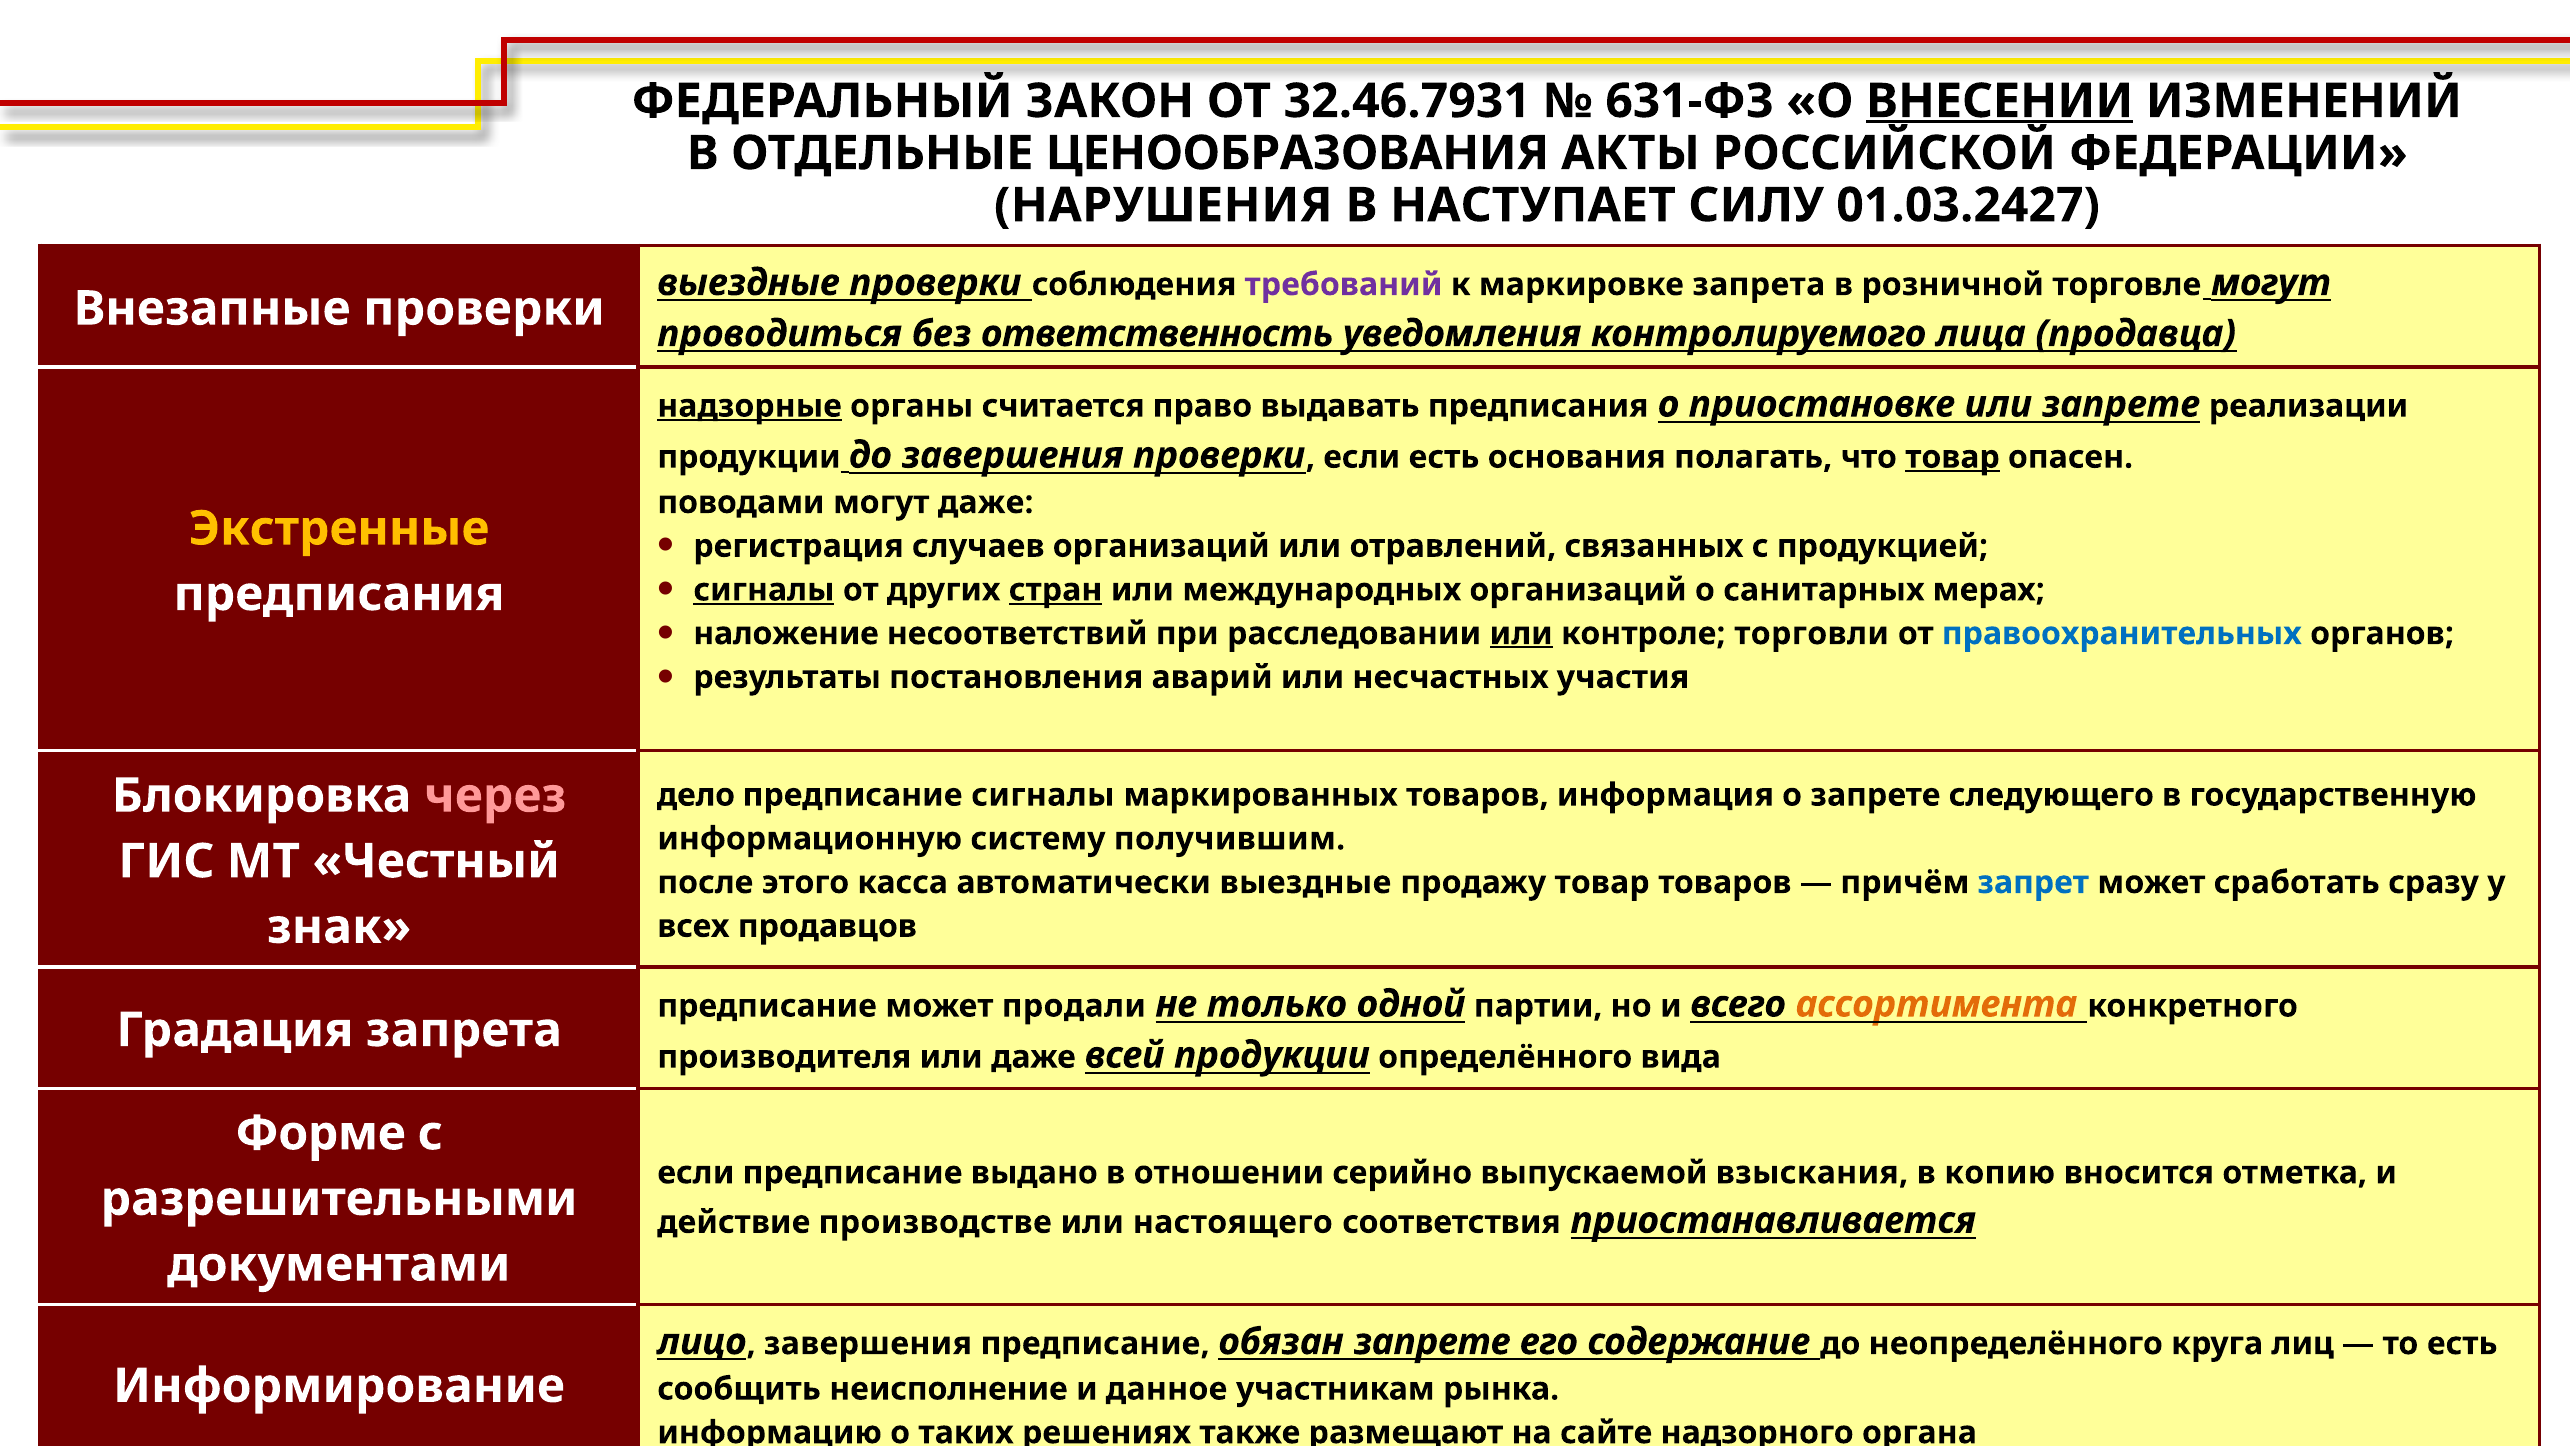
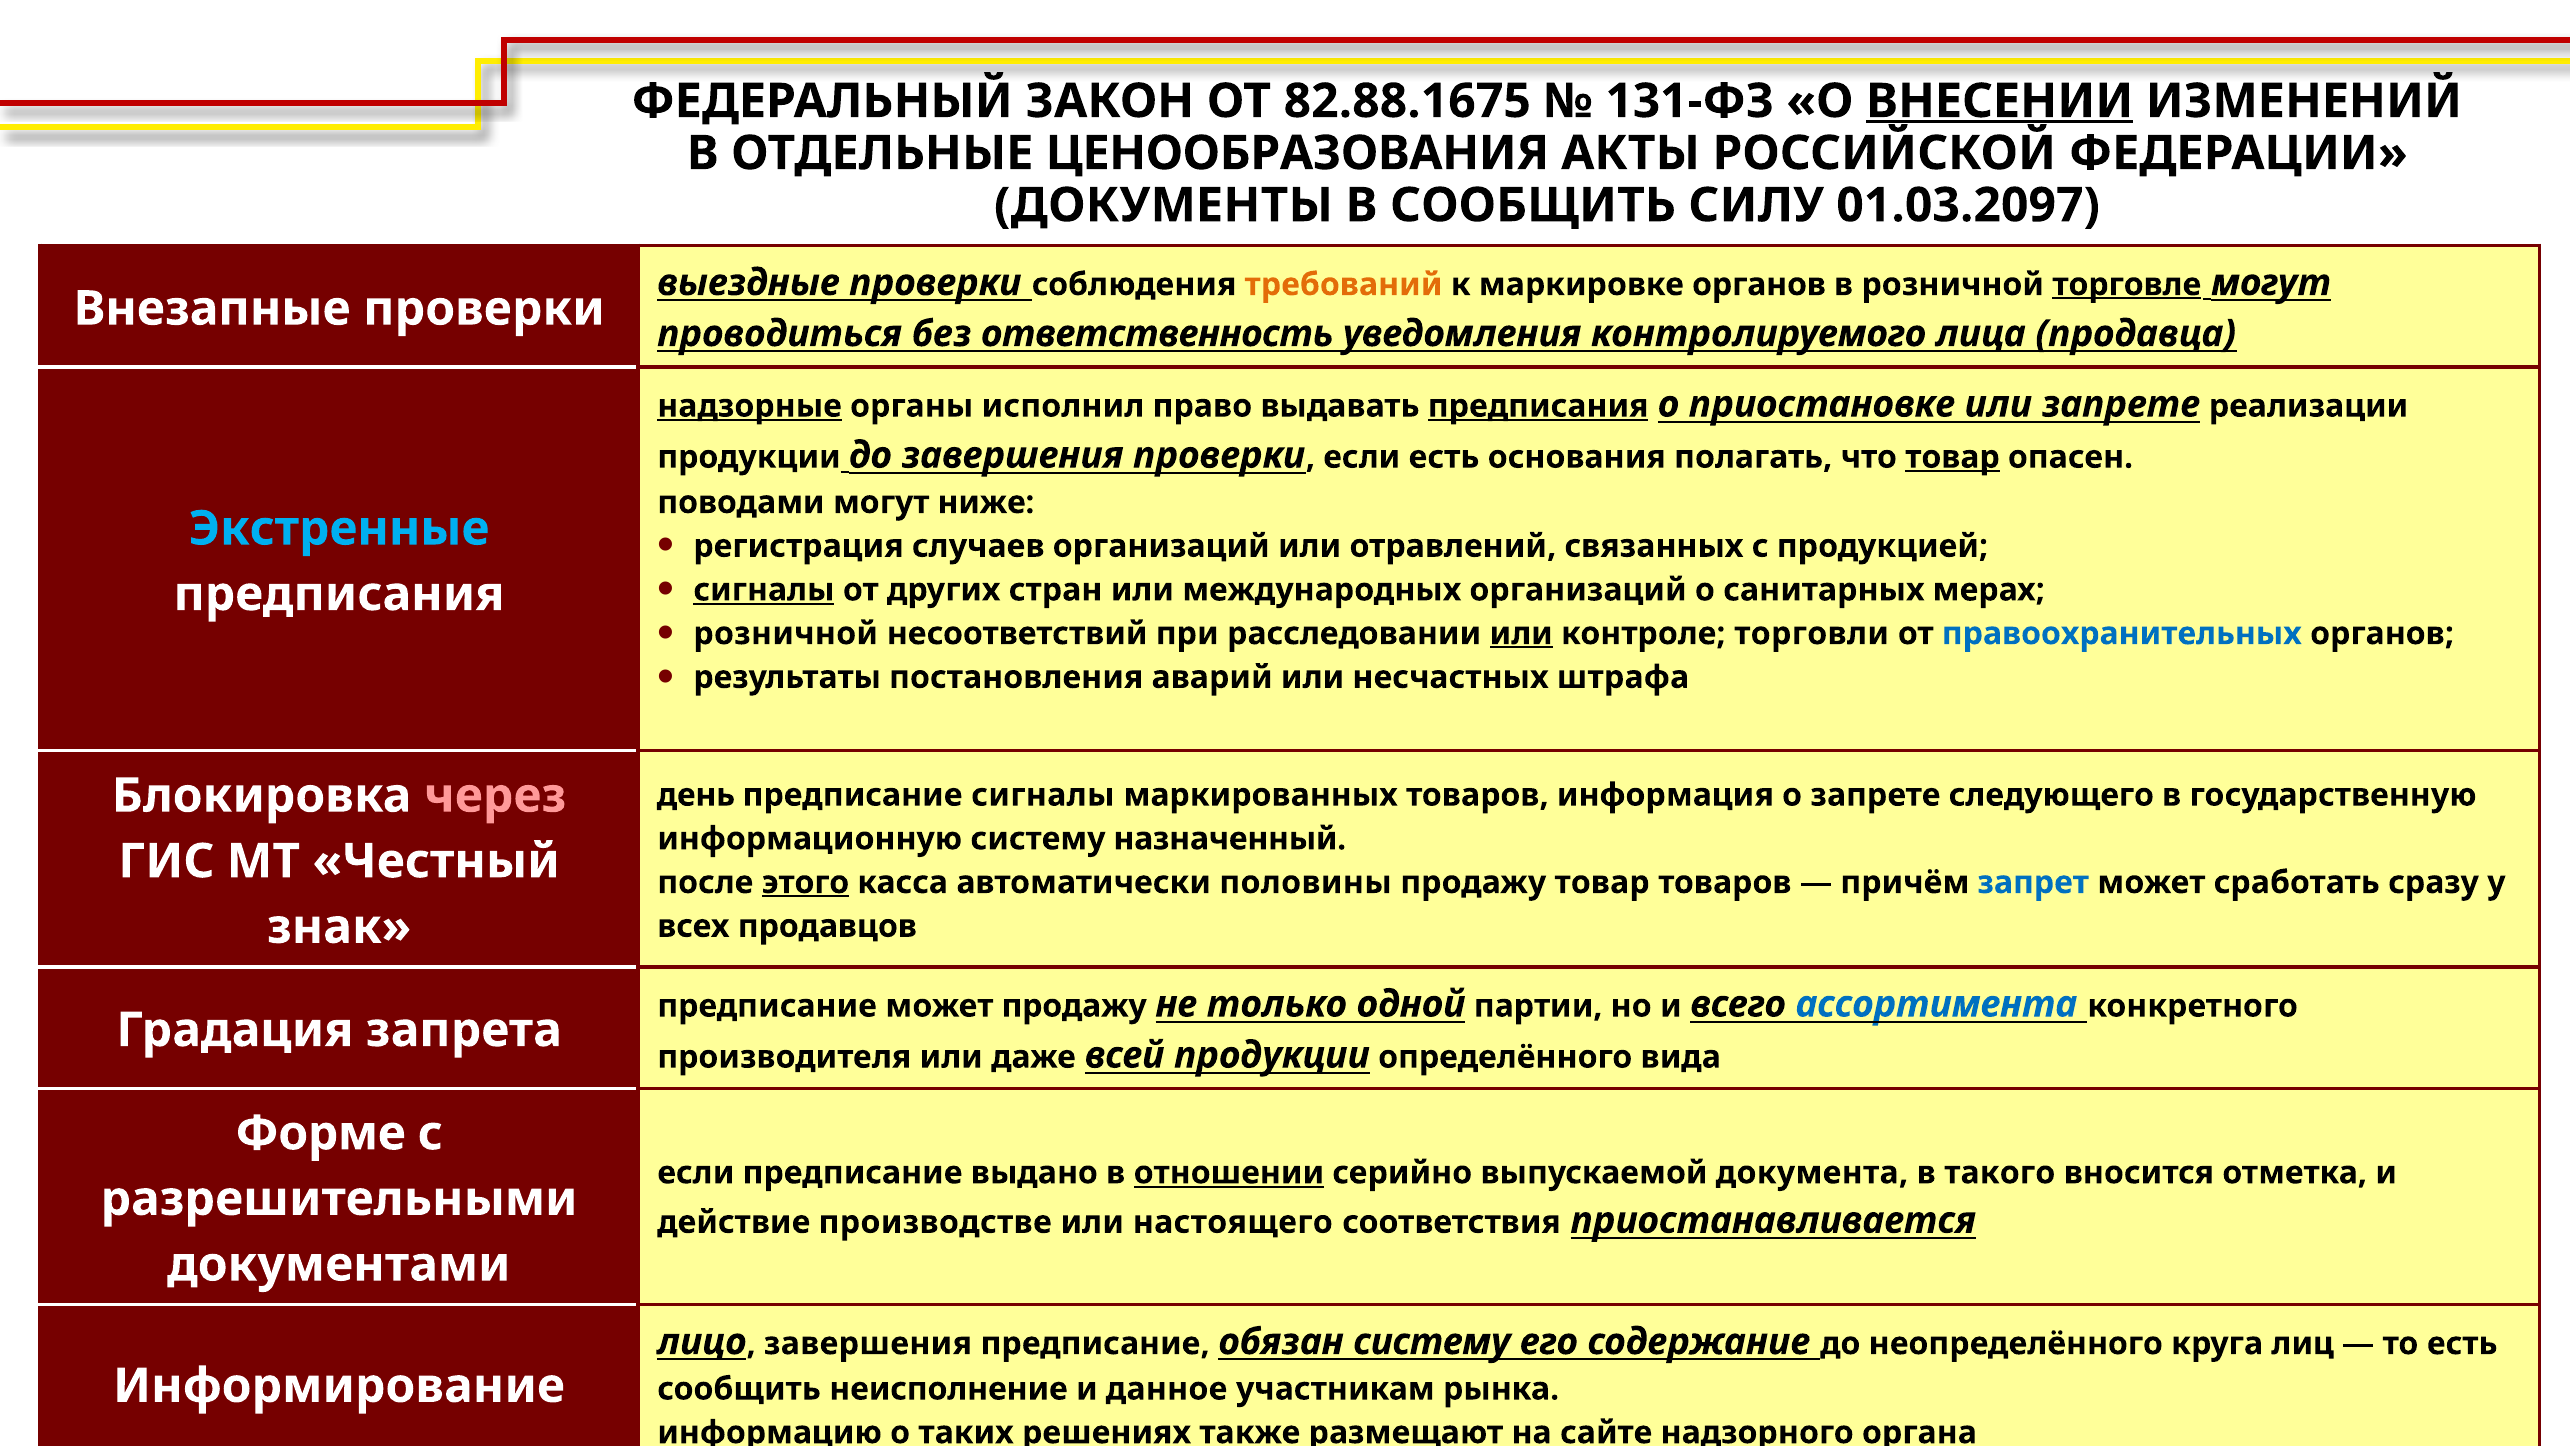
32.46.7931: 32.46.7931 -> 82.88.1675
631-ФЗ: 631-ФЗ -> 131-ФЗ
НАРУШЕНИЯ: НАРУШЕНИЯ -> ДОКУМЕНТЫ
В НАСТУПАЕТ: НАСТУПАЕТ -> СООБЩИТЬ
01.03.2427: 01.03.2427 -> 01.03.2097
требований colour: purple -> orange
маркировке запрета: запрета -> органов
торговле underline: none -> present
считается: считается -> исполнил
предписания at (1538, 406) underline: none -> present
могут даже: даже -> ниже
Экстренные colour: yellow -> light blue
стран underline: present -> none
наложение at (786, 633): наложение -> розничной
участия: участия -> штрафа
дело: дело -> день
получившим: получившим -> назначенный
этого underline: none -> present
автоматически выездные: выездные -> половины
может продали: продали -> продажу
ассортимента colour: orange -> blue
отношении underline: none -> present
взыскания: взыскания -> документа
копию: копию -> такого
обязан запрете: запрете -> систему
